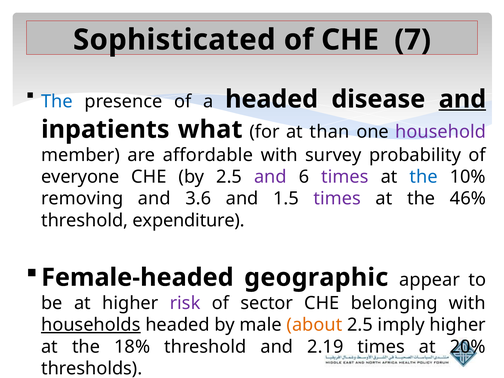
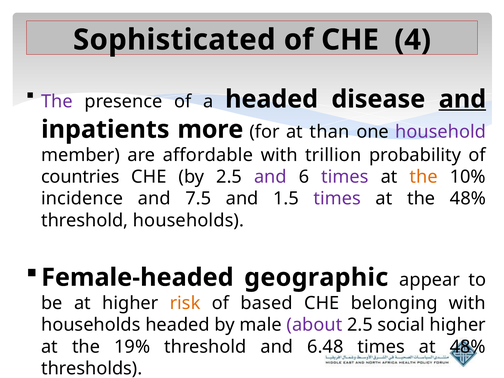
7: 7 -> 4
The at (57, 102) colour: blue -> purple
what: what -> more
survey: survey -> trillion
everyone: everyone -> countries
the at (424, 177) colour: blue -> orange
removing: removing -> incidence
3.6: 3.6 -> 7.5
the 46%: 46% -> 48%
threshold expenditure: expenditure -> households
risk colour: purple -> orange
sector: sector -> based
households at (91, 325) underline: present -> none
about colour: orange -> purple
imply: imply -> social
18%: 18% -> 19%
2.19: 2.19 -> 6.48
at 20%: 20% -> 48%
